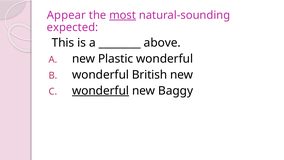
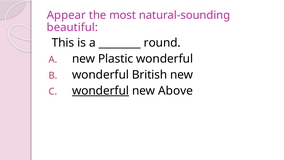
most underline: present -> none
expected: expected -> beautiful
above: above -> round
Baggy: Baggy -> Above
